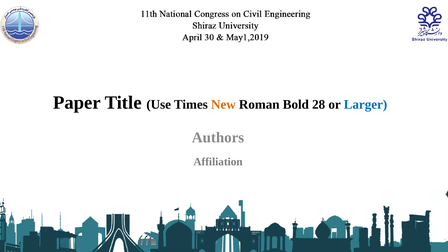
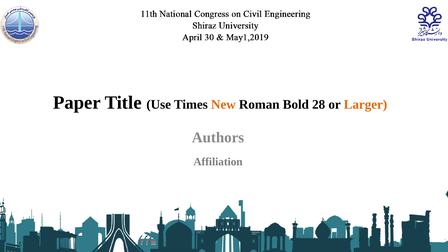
Larger colour: blue -> orange
